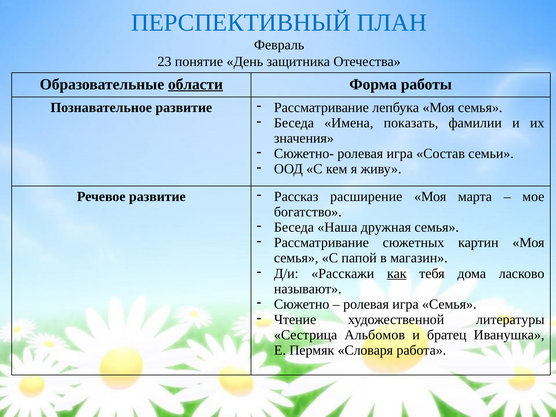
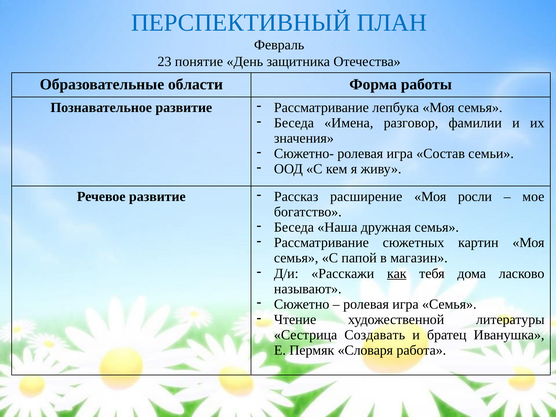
области underline: present -> none
показать: показать -> разговор
марта: марта -> росли
Альбомов: Альбомов -> Создавать
